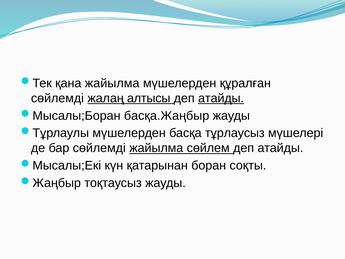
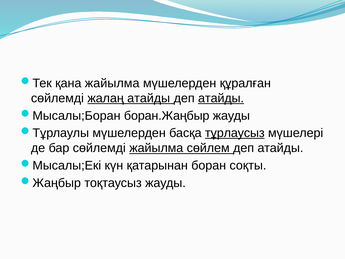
жалаң алтысы: алтысы -> атайды
басқа.Жаңбыр: басқа.Жаңбыр -> боран.Жаңбыр
тұрлаусыз underline: none -> present
